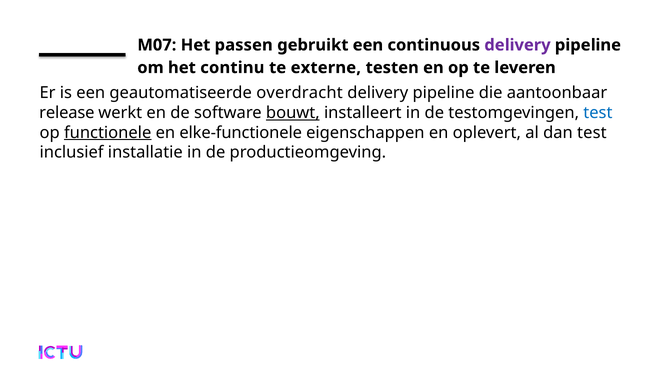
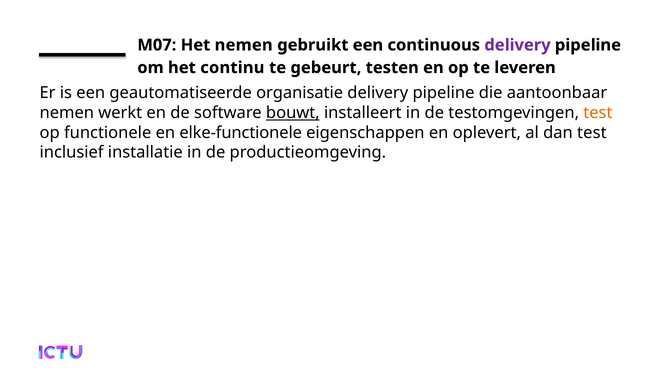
Het passen: passen -> nemen
externe: externe -> gebeurt
overdracht: overdracht -> organisatie
release at (67, 113): release -> nemen
test at (598, 113) colour: blue -> orange
functionele underline: present -> none
